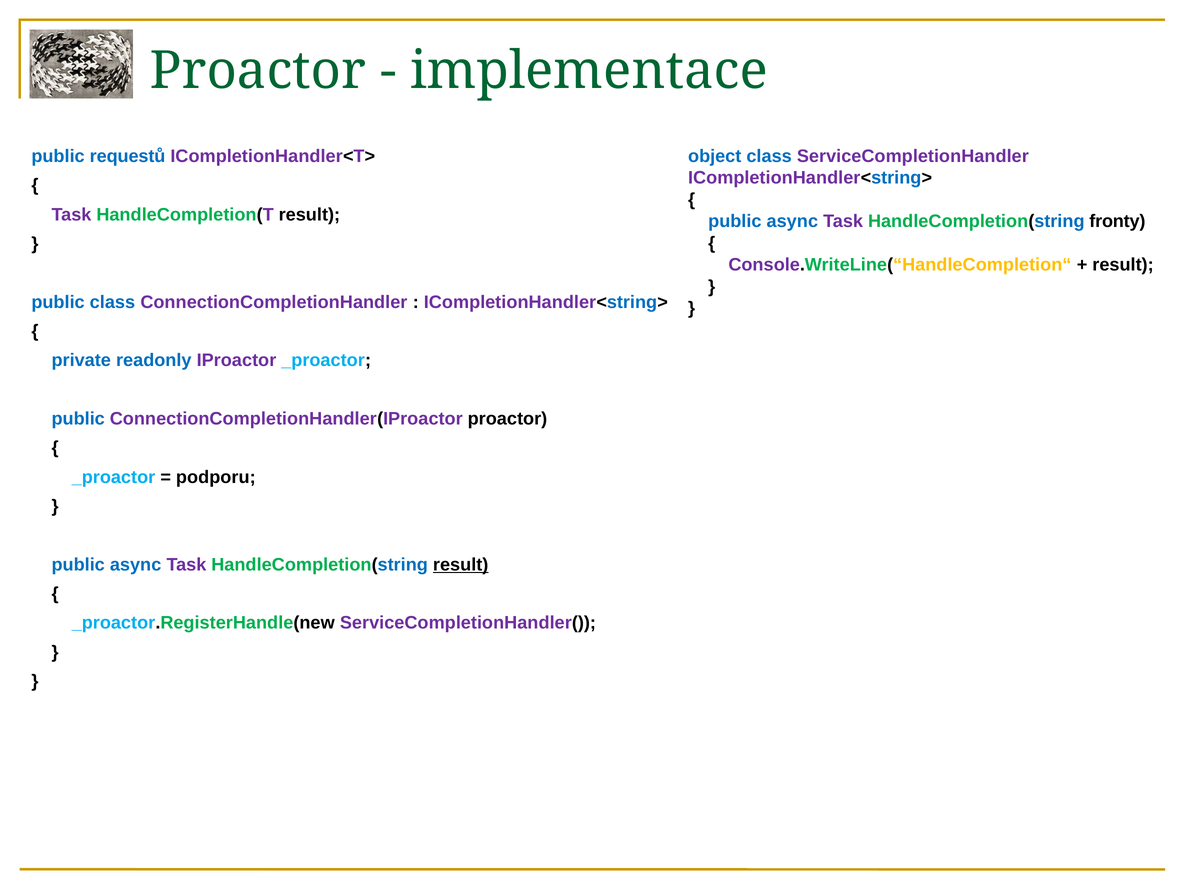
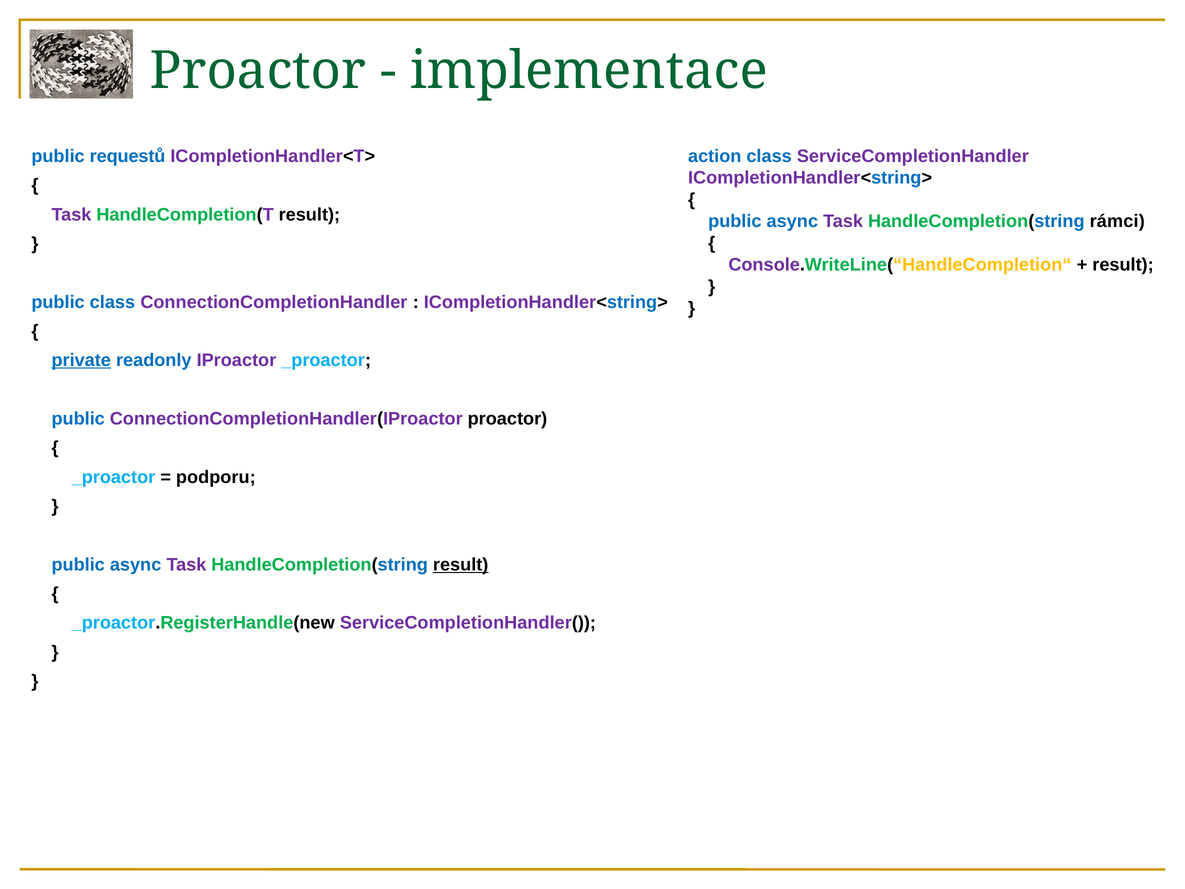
object: object -> action
fronty: fronty -> rámci
private underline: none -> present
